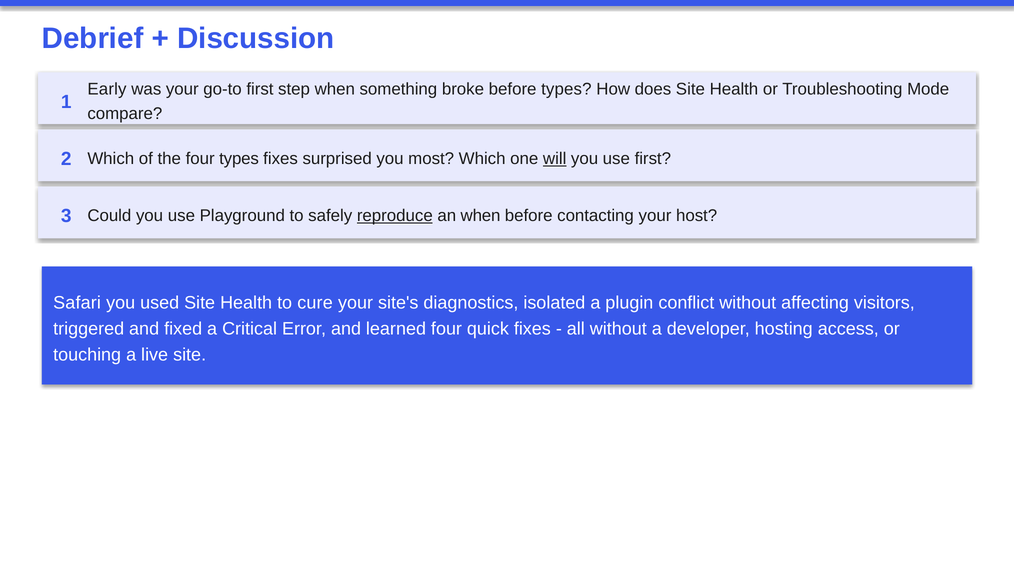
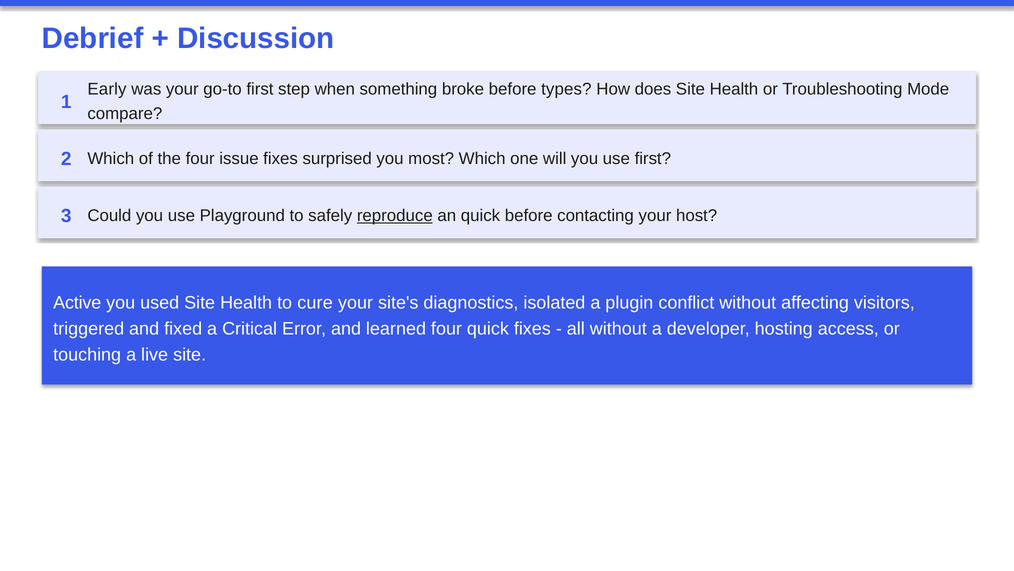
four types: types -> issue
will underline: present -> none
an when: when -> quick
Safari: Safari -> Active
